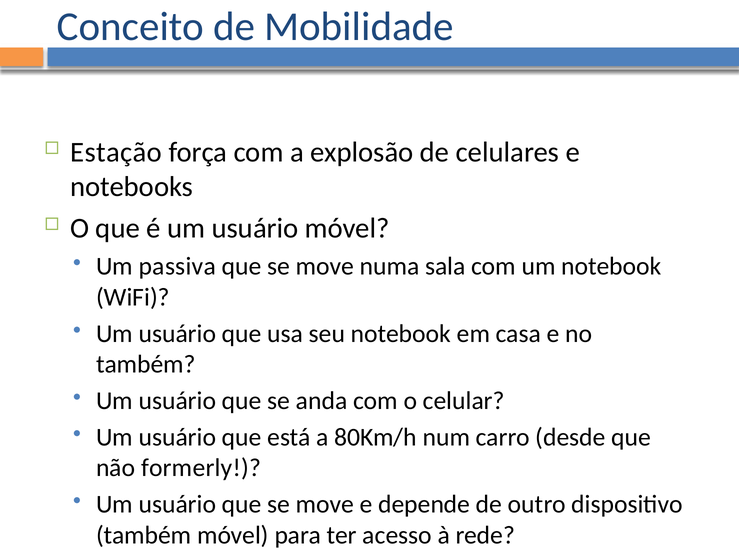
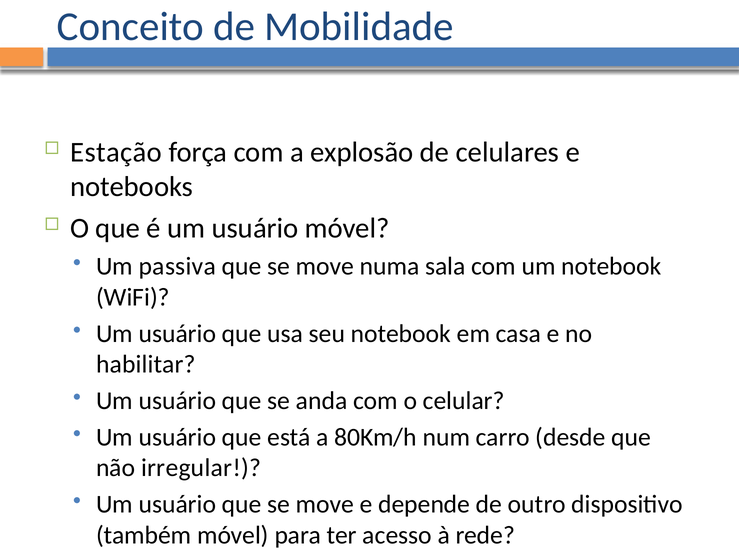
também at (146, 365): também -> habilitar
formerly: formerly -> irregular
